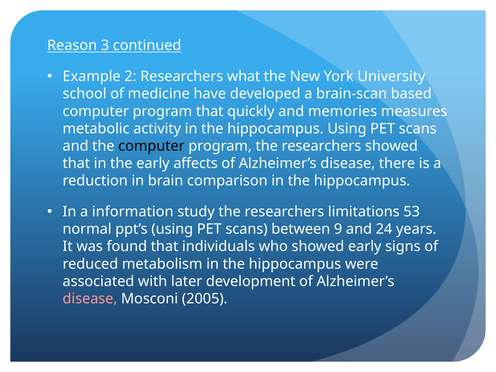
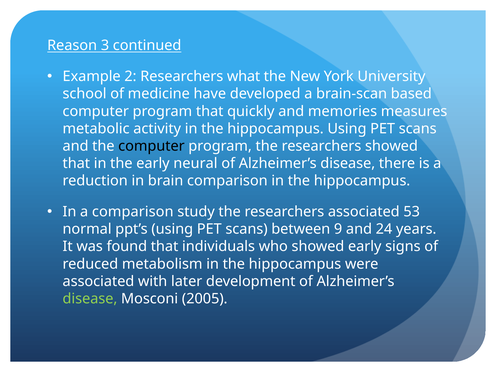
affects: affects -> neural
a information: information -> comparison
researchers limitations: limitations -> associated
disease at (90, 299) colour: pink -> light green
